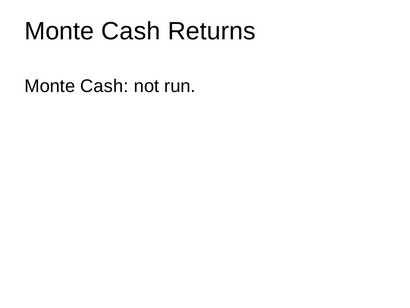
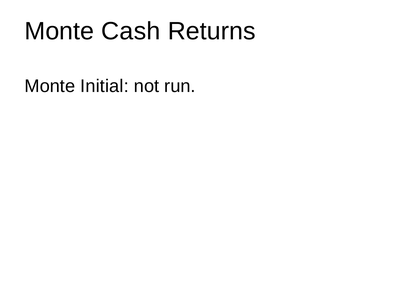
Cash at (104, 86): Cash -> Initial
